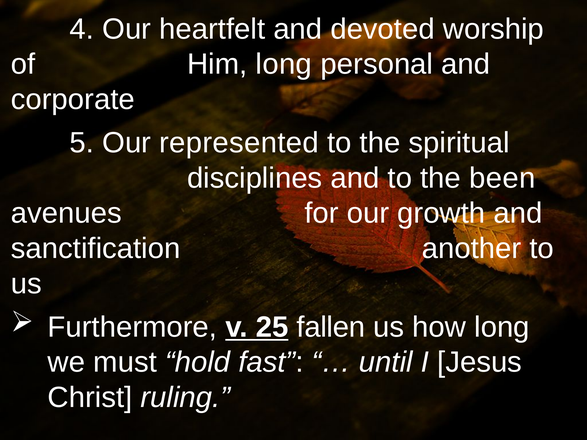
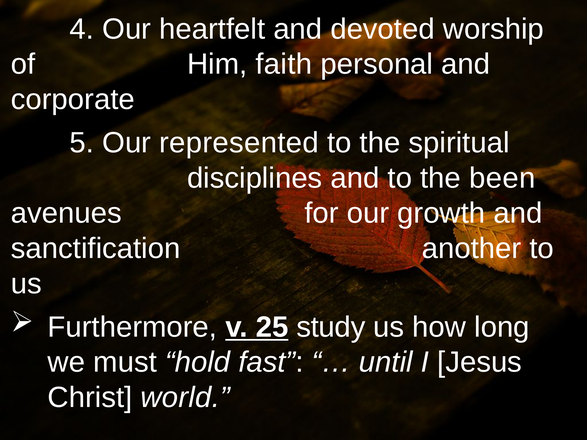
Him long: long -> faith
fallen: fallen -> study
ruling: ruling -> world
